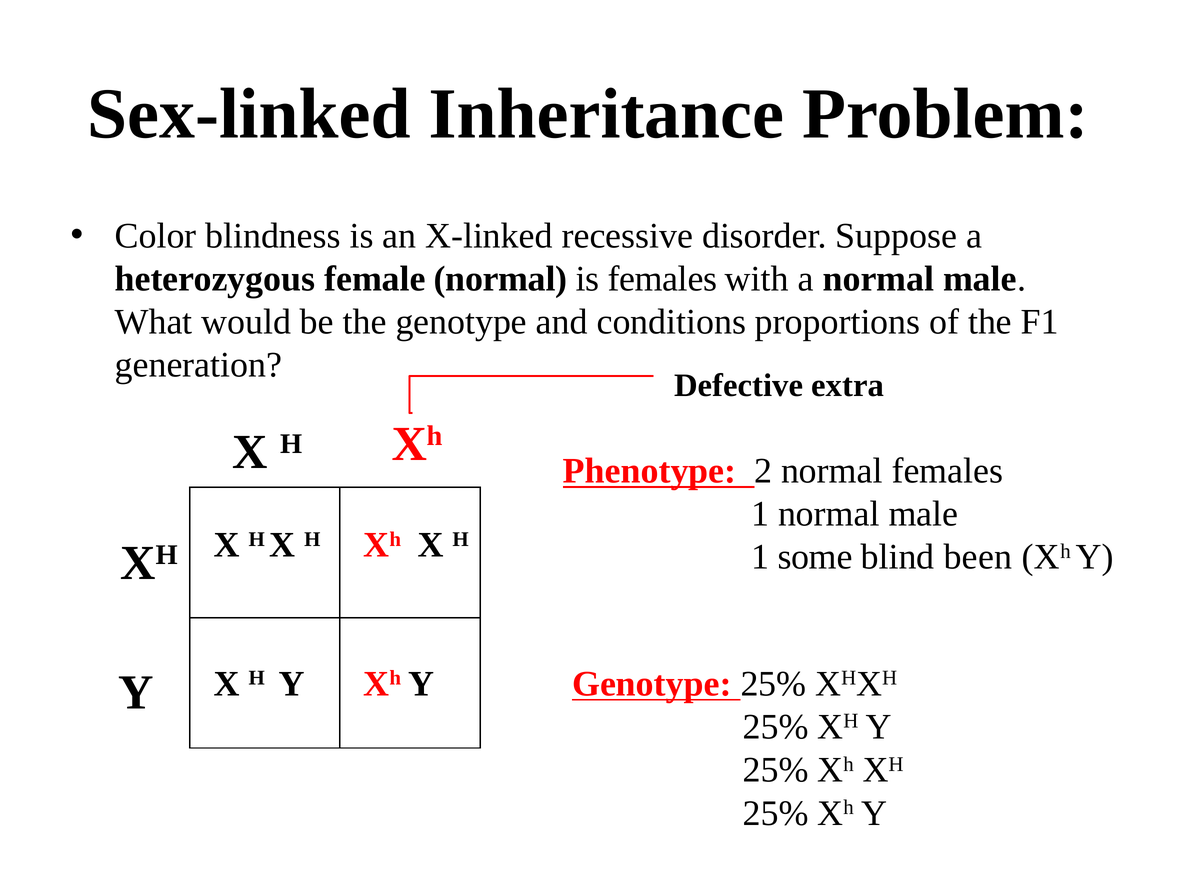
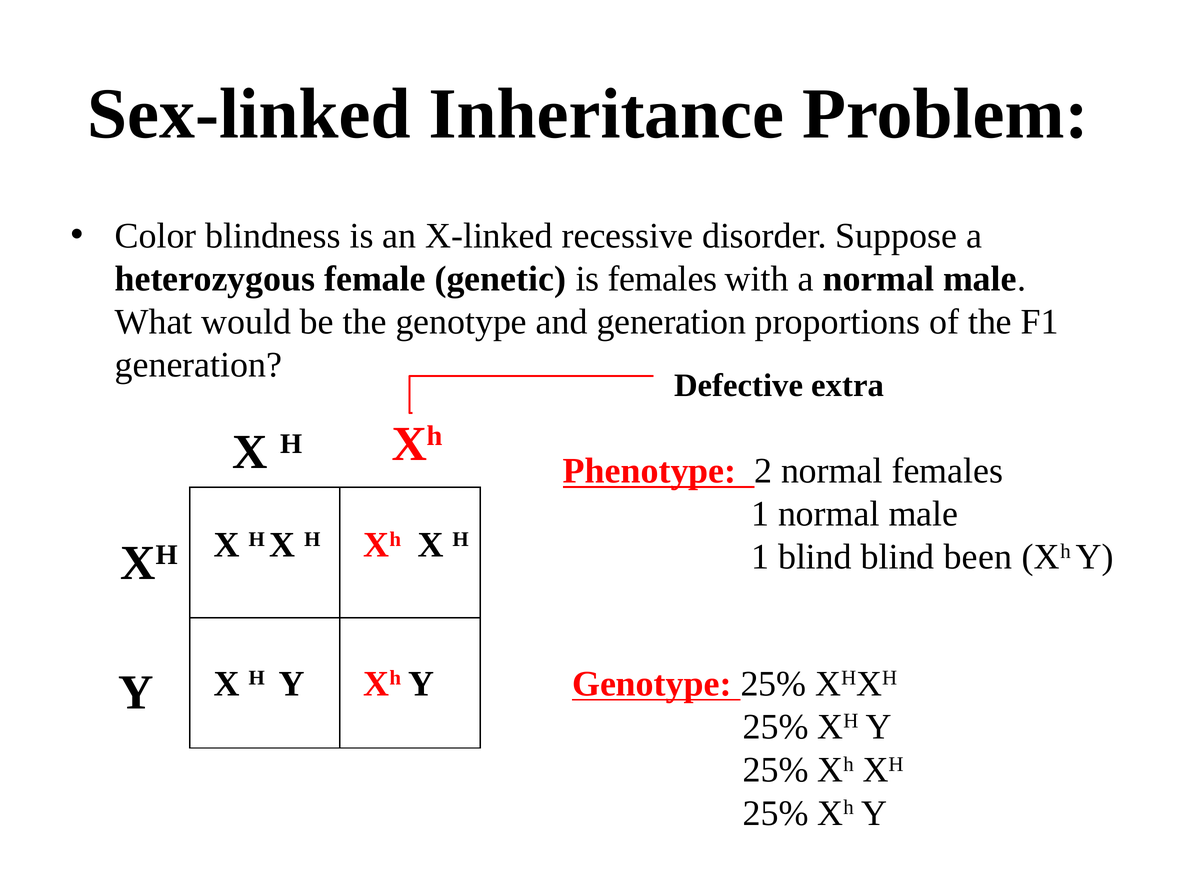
female normal: normal -> genetic
and conditions: conditions -> generation
1 some: some -> blind
